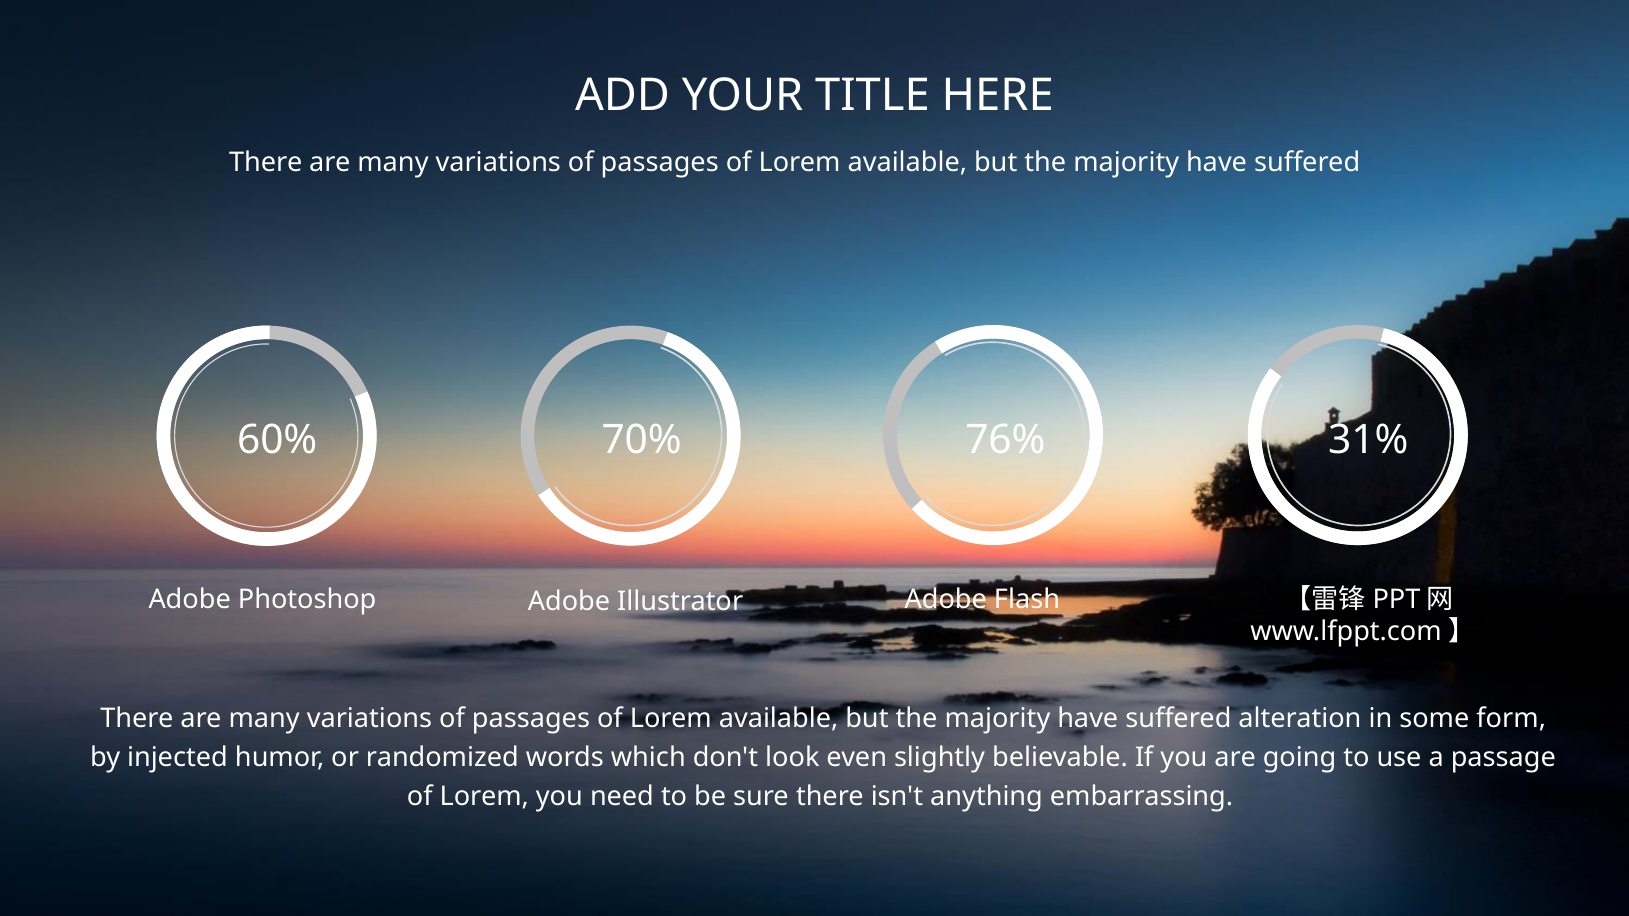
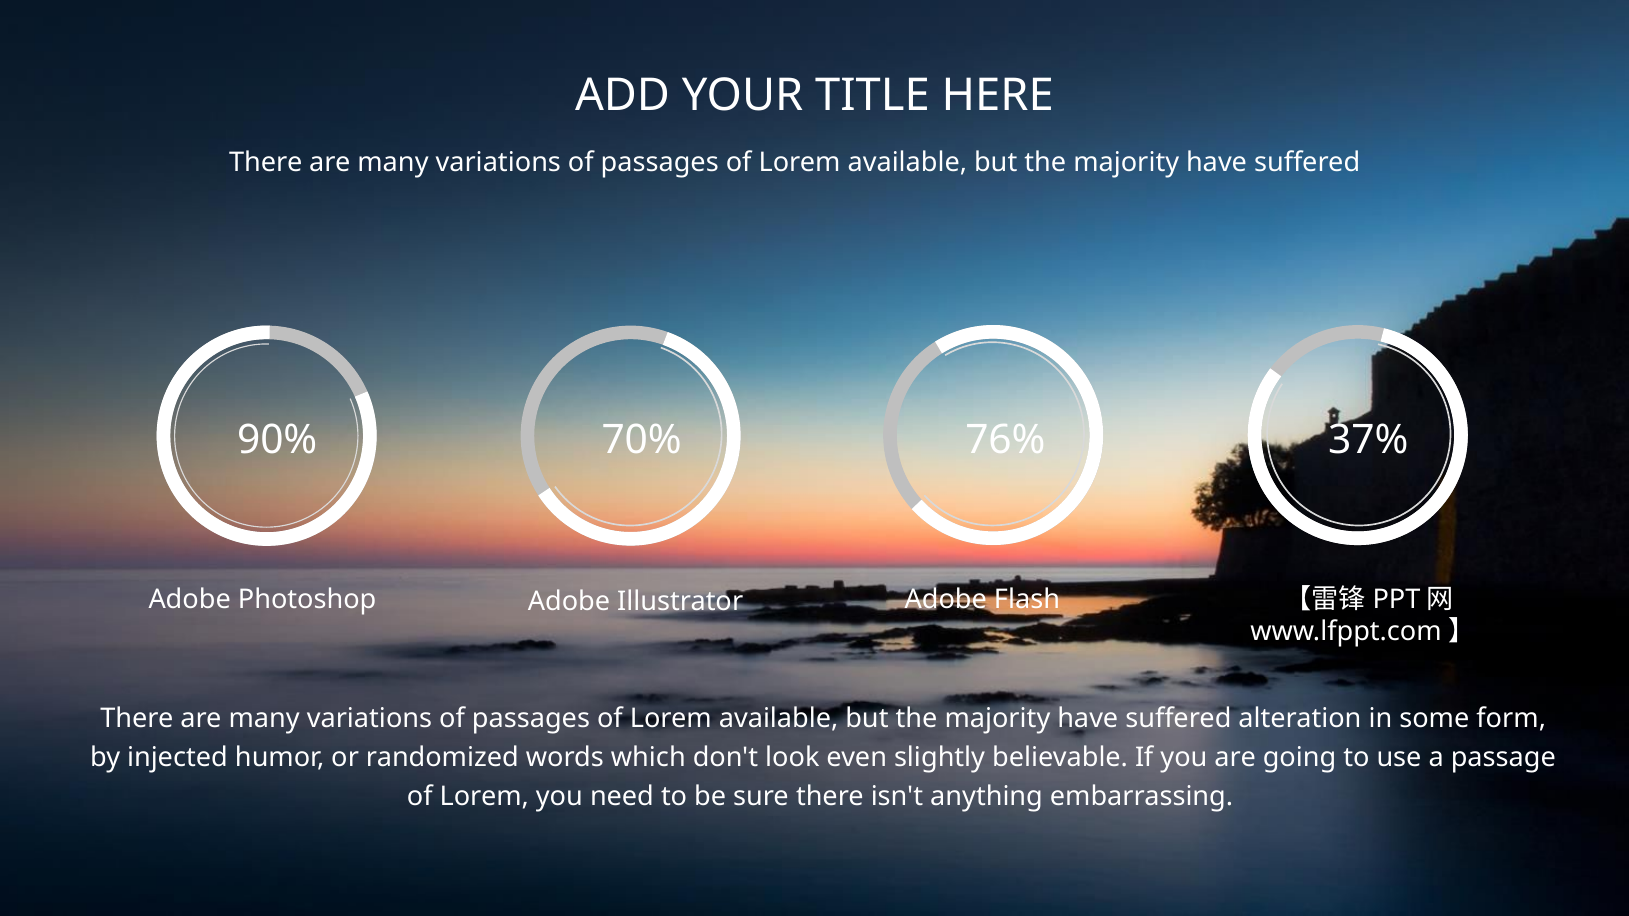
60%: 60% -> 90%
31%: 31% -> 37%
